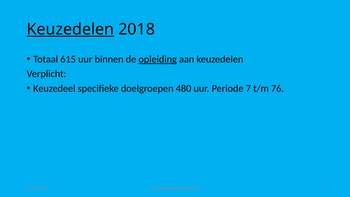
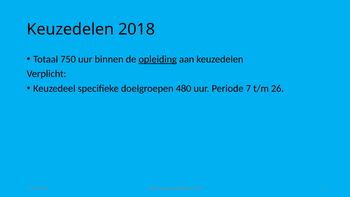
Keuzedelen at (70, 29) underline: present -> none
615: 615 -> 750
76: 76 -> 26
